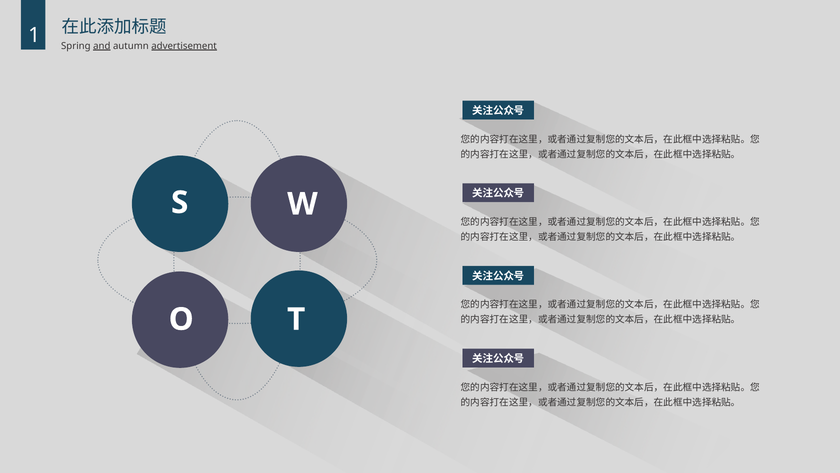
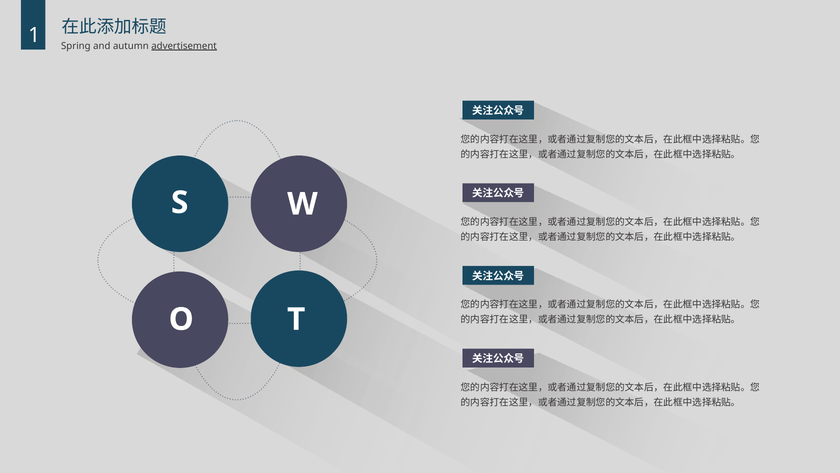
and underline: present -> none
